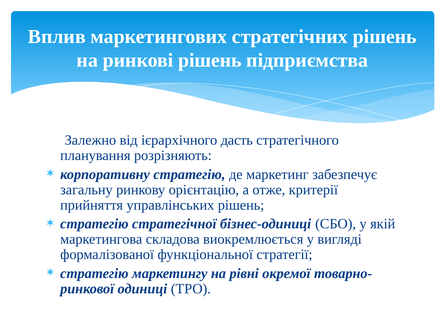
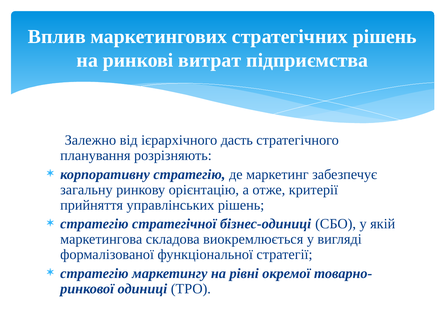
ринкові рішень: рішень -> витрат
